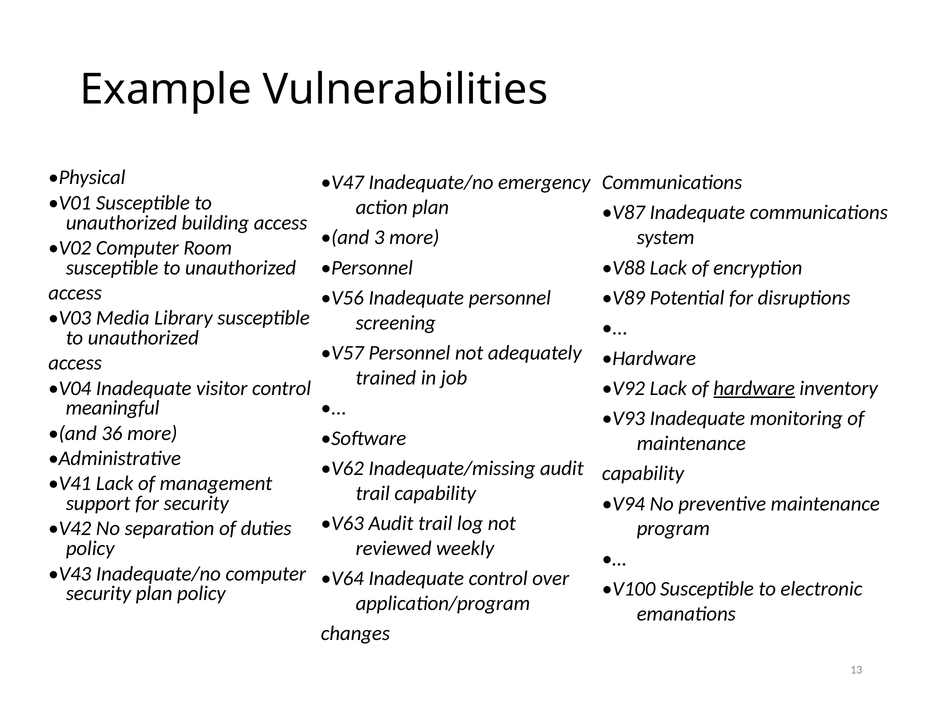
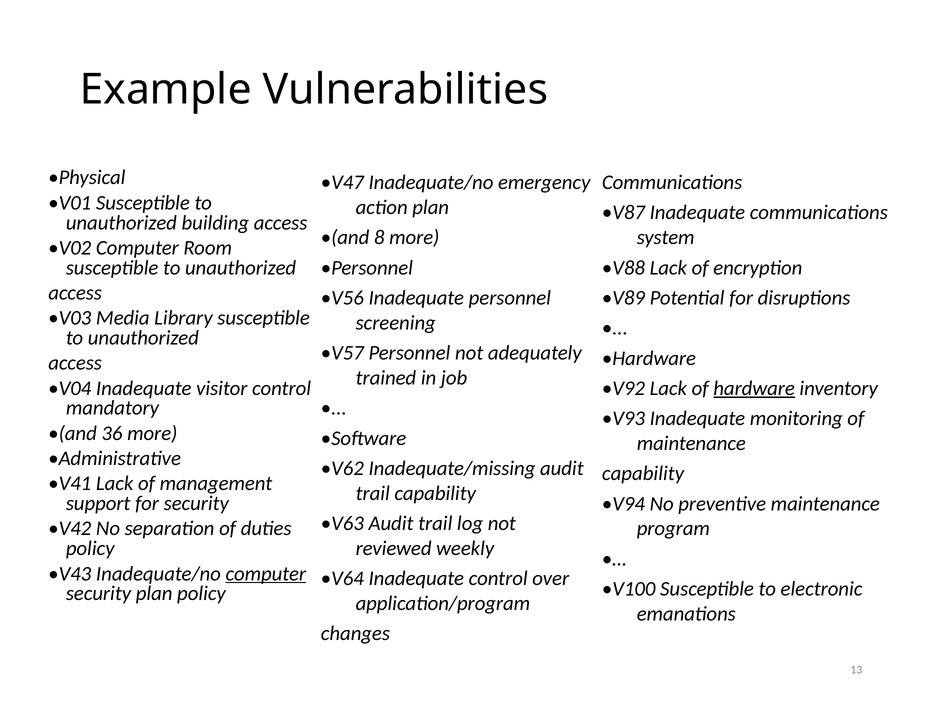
3: 3 -> 8
meaningful: meaningful -> mandatory
computer at (266, 574) underline: none -> present
